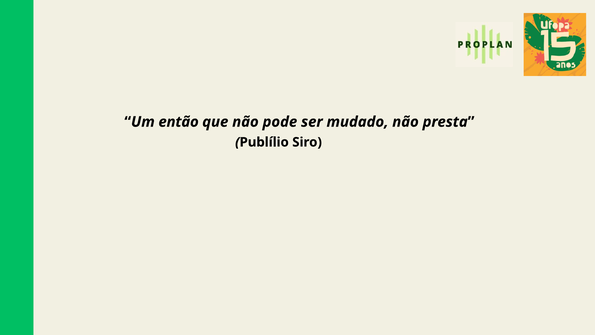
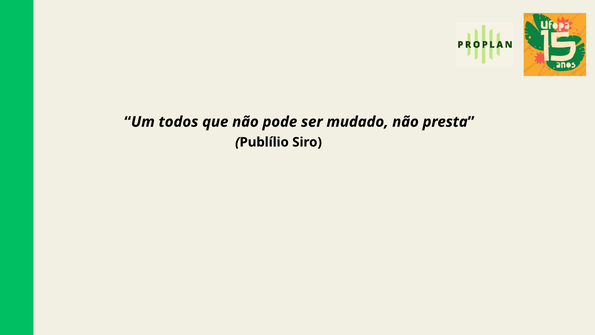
então: então -> todos
